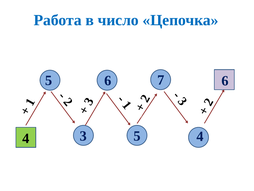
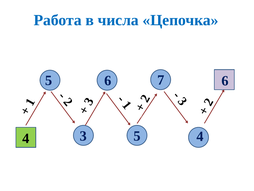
число: число -> числа
